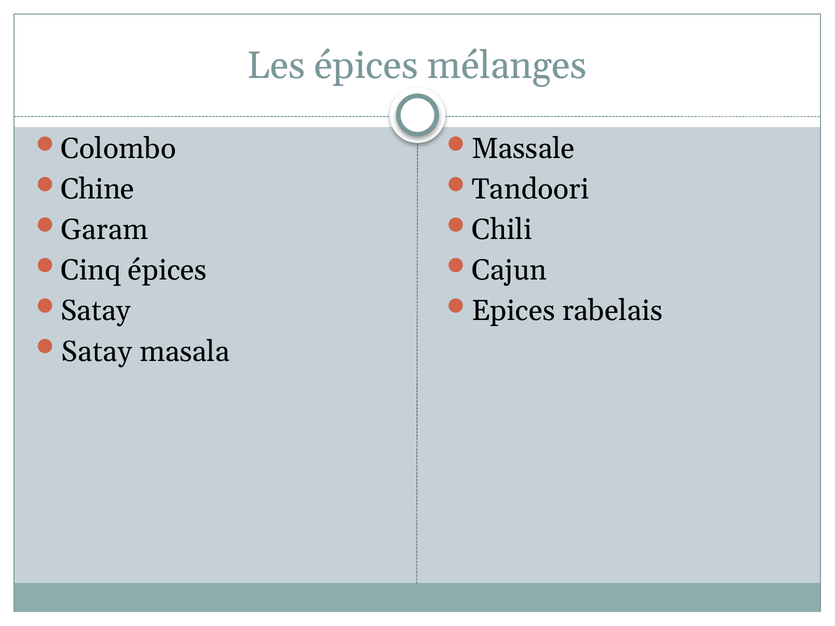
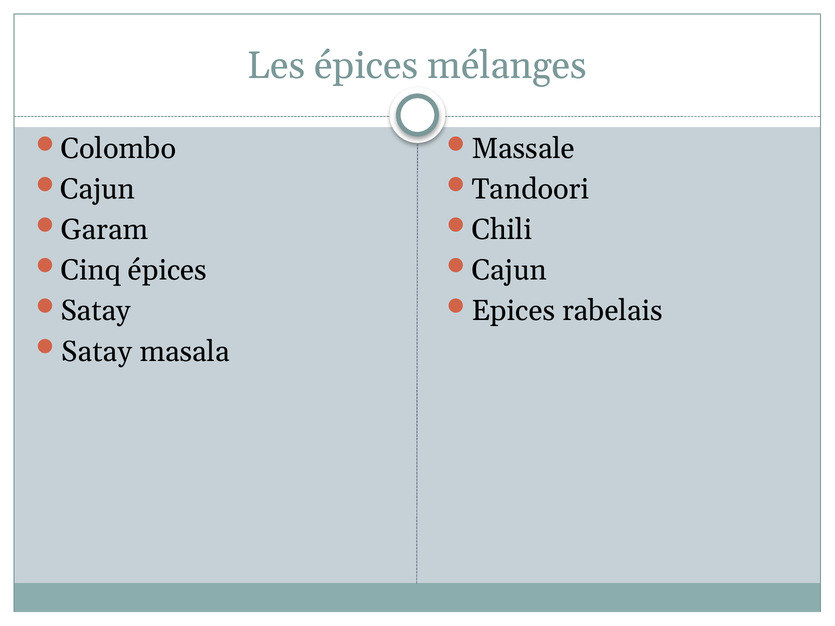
Chine at (98, 189): Chine -> Cajun
